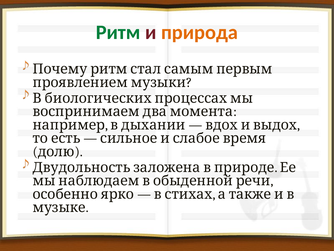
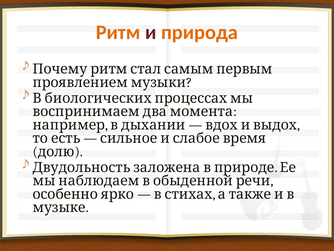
Ритм colour: green -> orange
